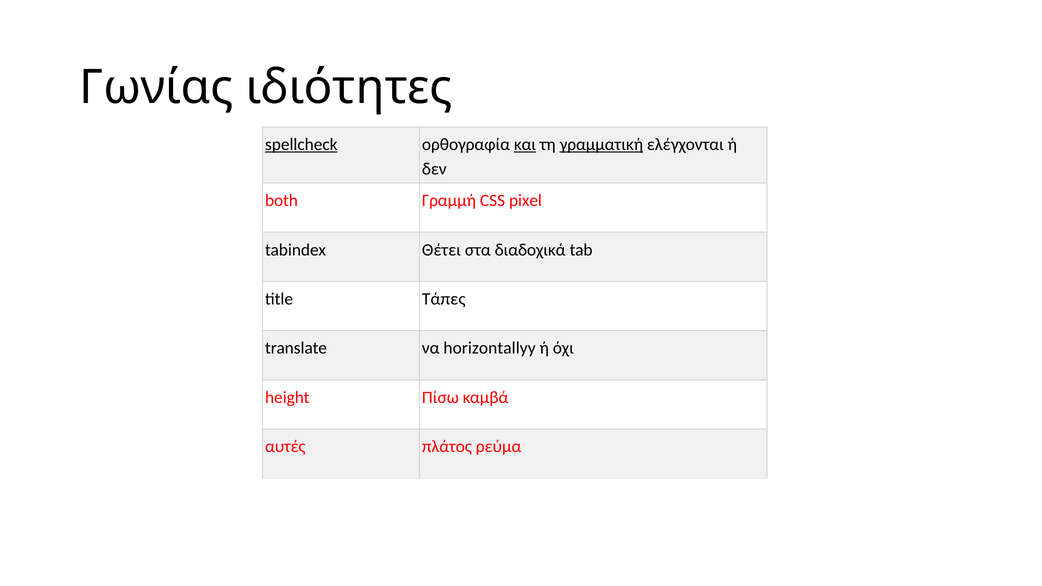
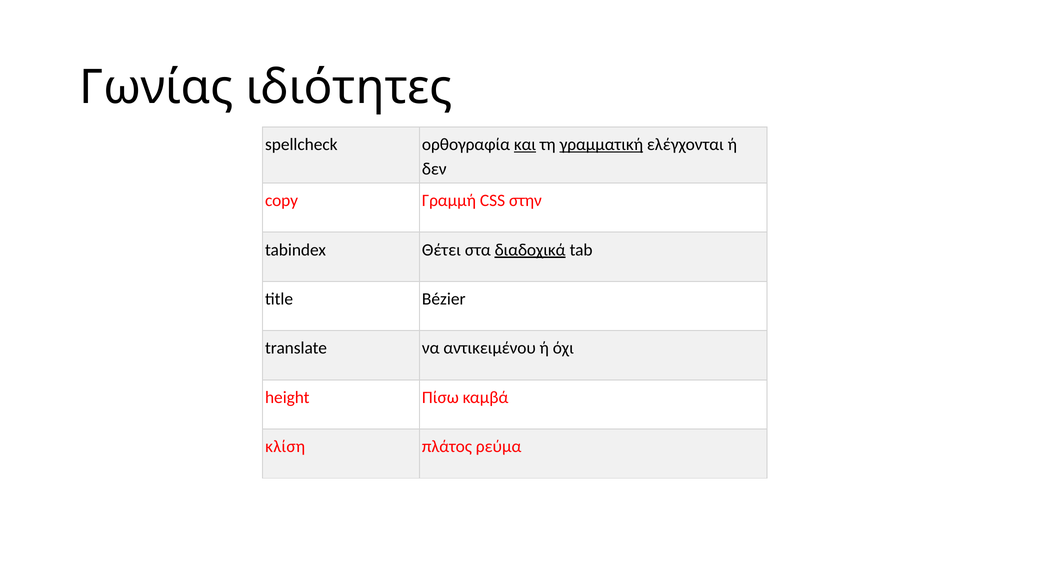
spellcheck underline: present -> none
both: both -> copy
pixel: pixel -> στην
διαδοχικά underline: none -> present
Τάπες: Τάπες -> Bézier
horizontallyy: horizontallyy -> αντικειμένου
αυτές: αυτές -> κλίση
